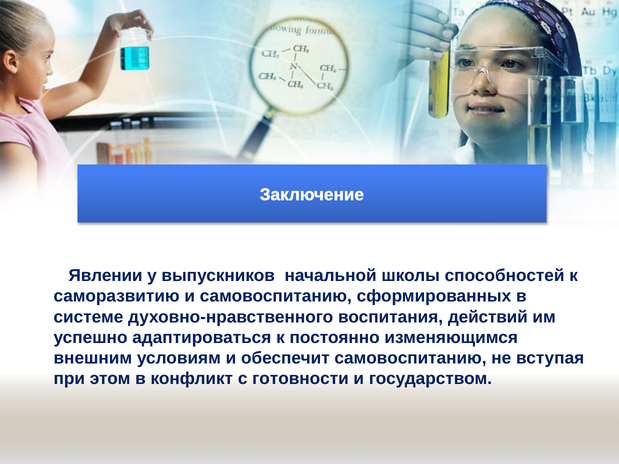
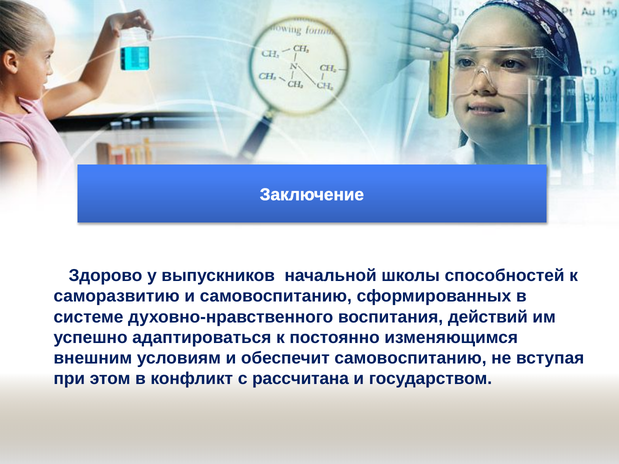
Явлении: Явлении -> Здорово
готовности: готовности -> рассчитана
